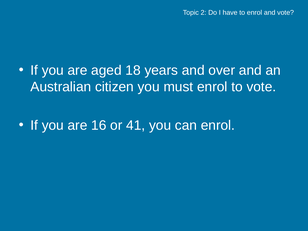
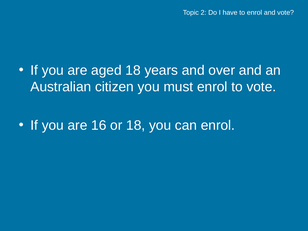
or 41: 41 -> 18
